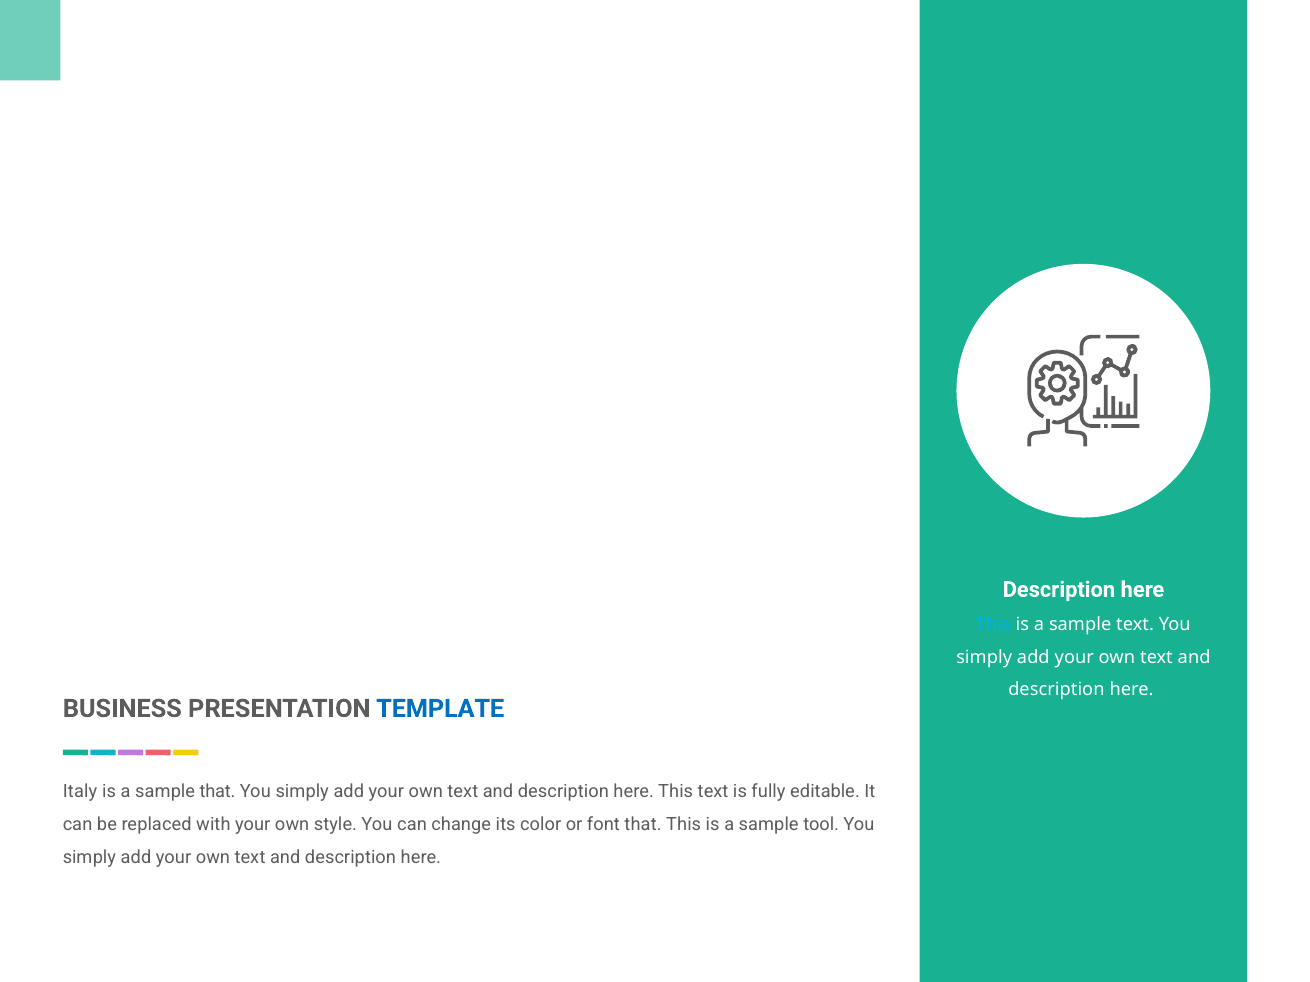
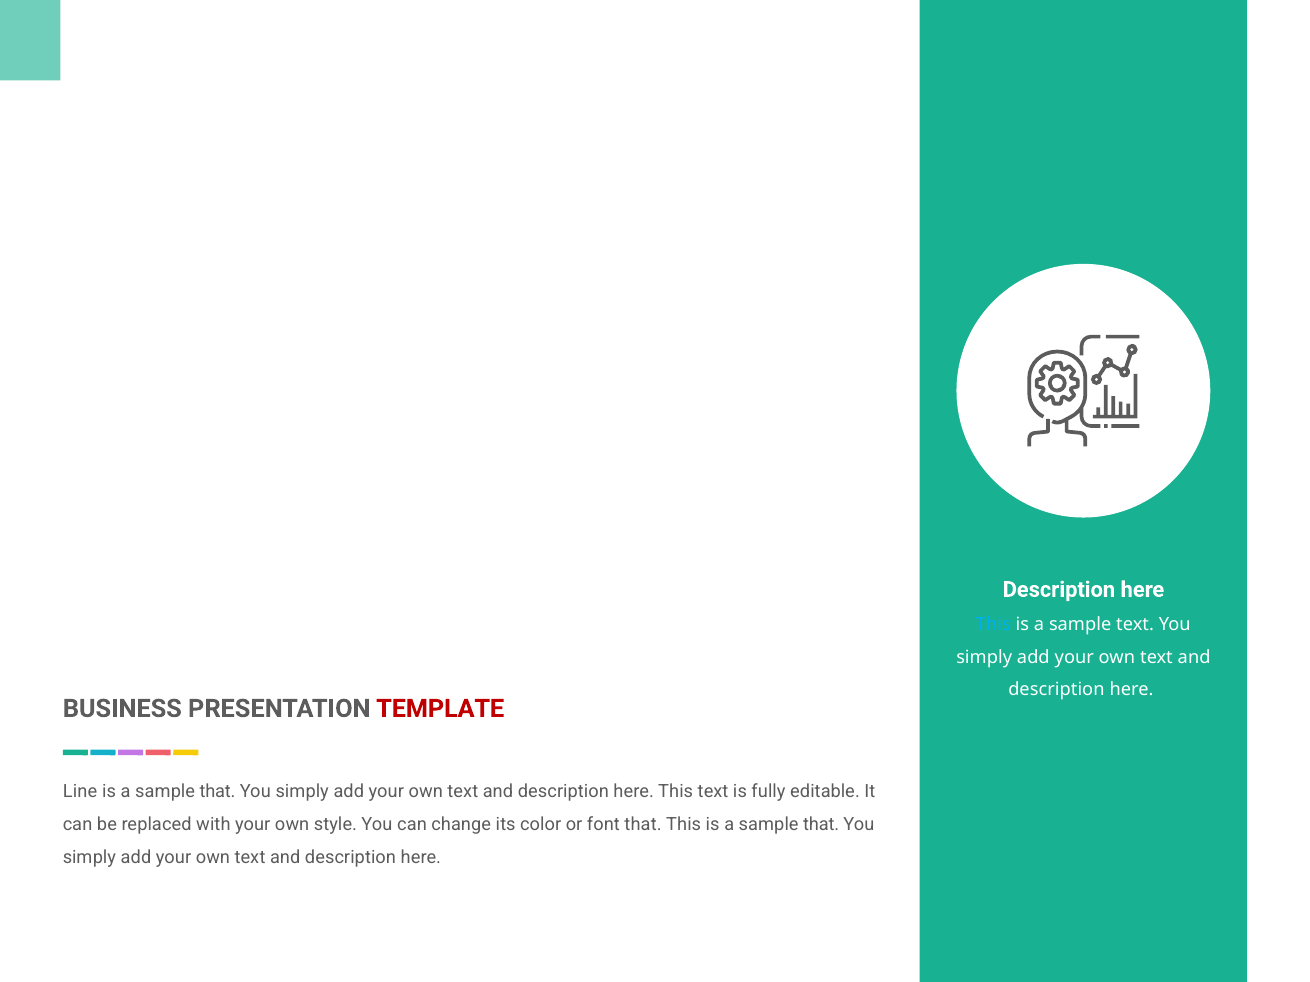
TEMPLATE colour: blue -> red
Italy: Italy -> Line
tool at (821, 825): tool -> that
